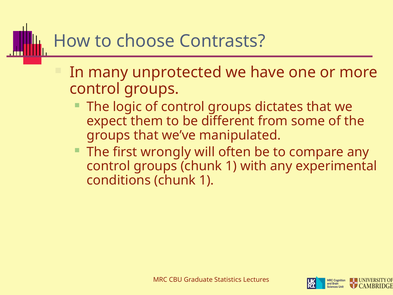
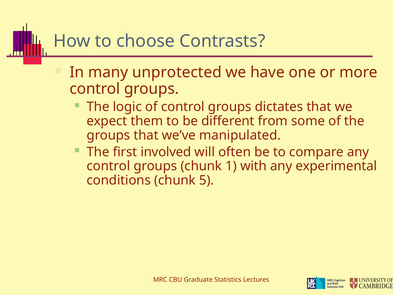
wrongly: wrongly -> involved
conditions chunk 1: 1 -> 5
